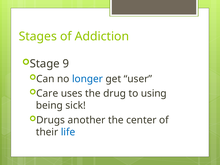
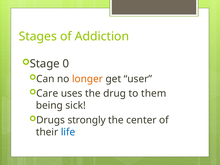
9: 9 -> 0
longer colour: blue -> orange
using: using -> them
another: another -> strongly
